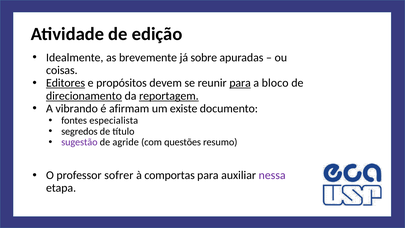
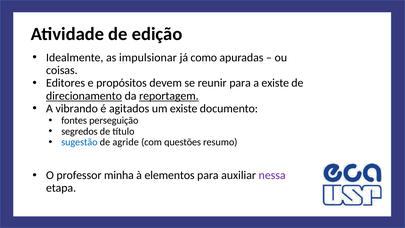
brevemente: brevemente -> impulsionar
sobre: sobre -> como
Editores underline: present -> none
para at (240, 83) underline: present -> none
a bloco: bloco -> existe
afirmam: afirmam -> agitados
especialista: especialista -> perseguição
sugestão colour: purple -> blue
sofrer: sofrer -> minha
comportas: comportas -> elementos
